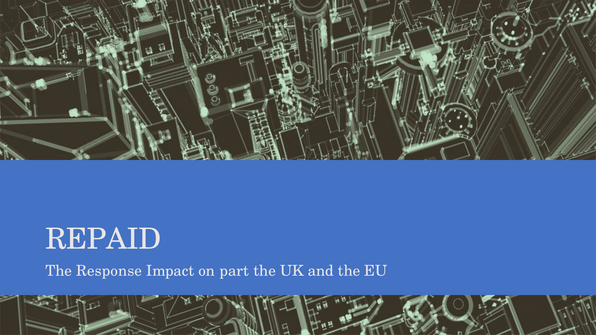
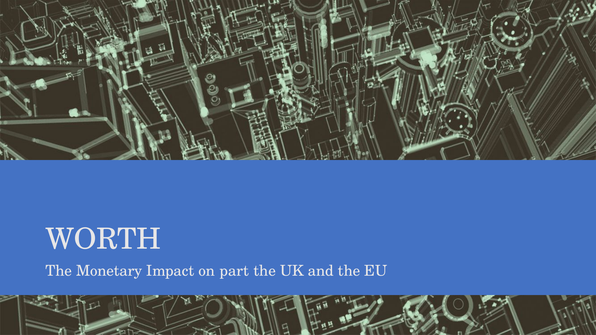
REPAID: REPAID -> WORTH
Response: Response -> Monetary
